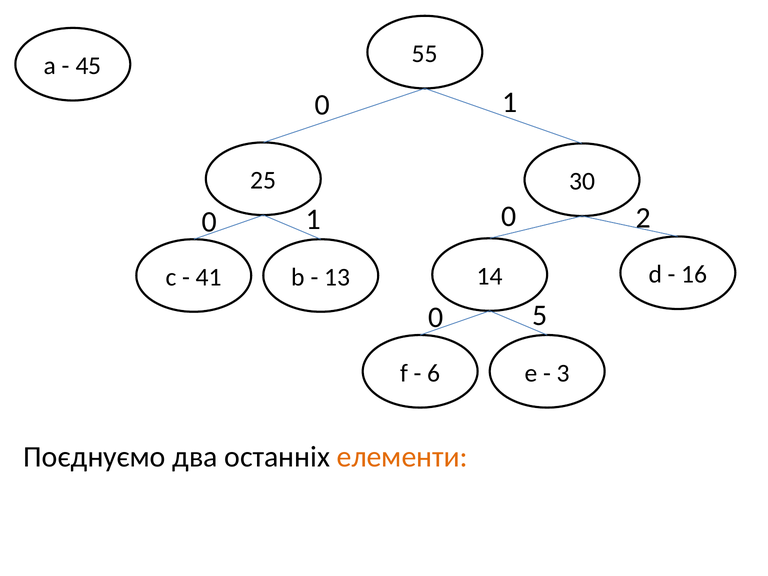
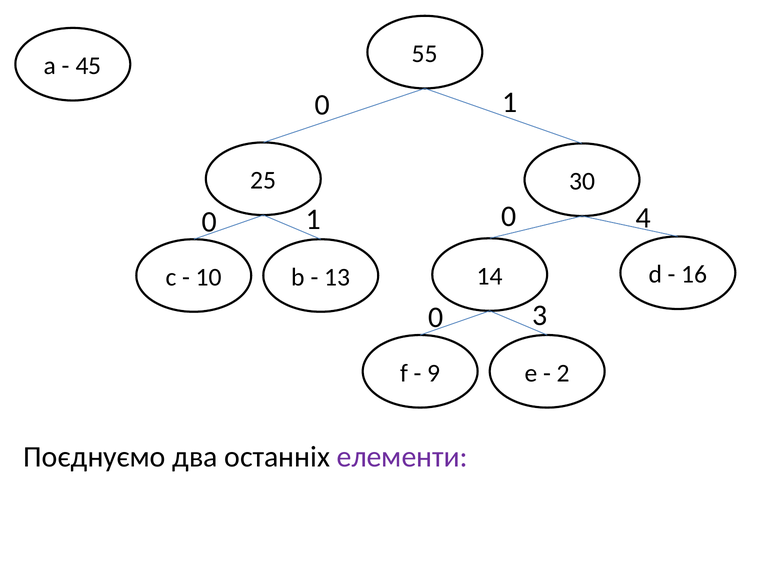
2: 2 -> 4
41: 41 -> 10
5: 5 -> 3
6: 6 -> 9
3: 3 -> 2
елементи colour: orange -> purple
